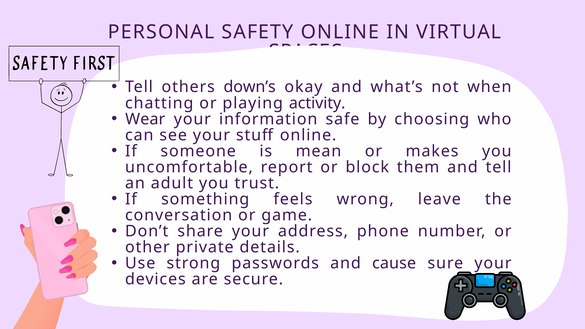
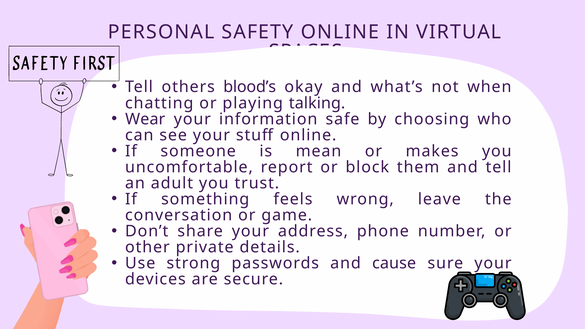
down’s: down’s -> blood’s
activity: activity -> talking
